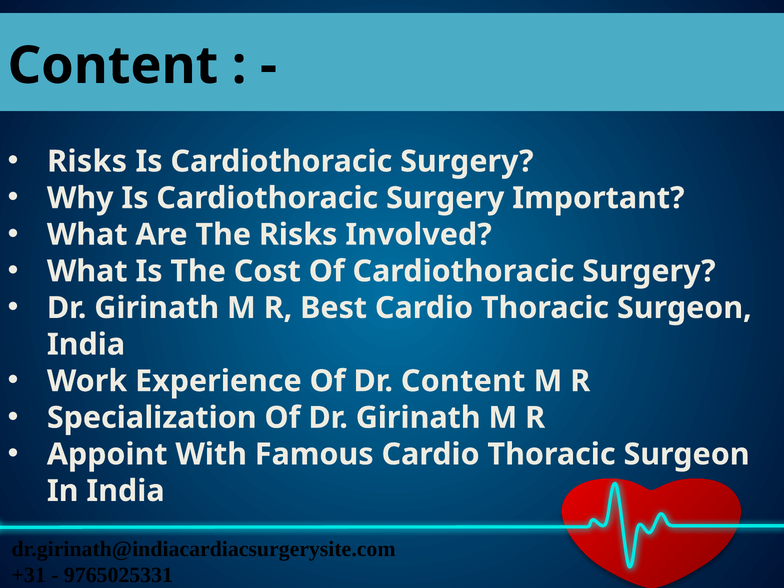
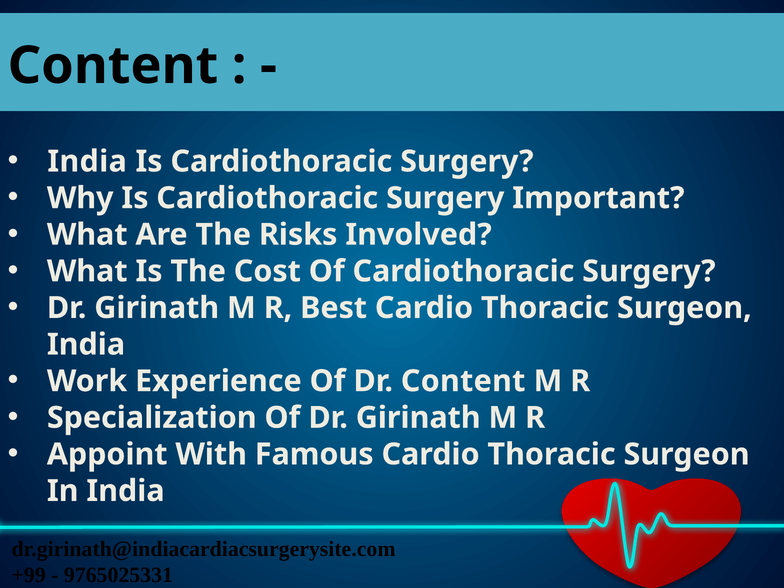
Risks at (87, 161): Risks -> India
+31: +31 -> +99
